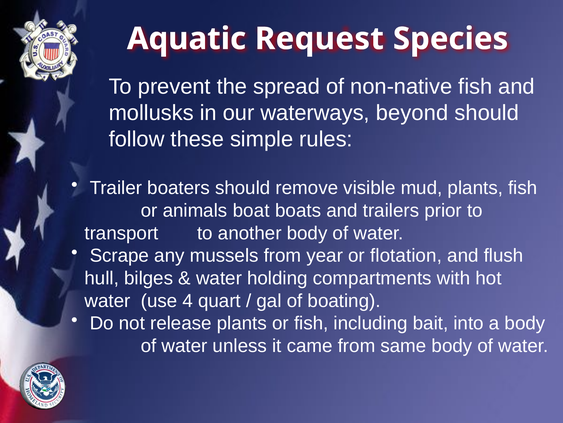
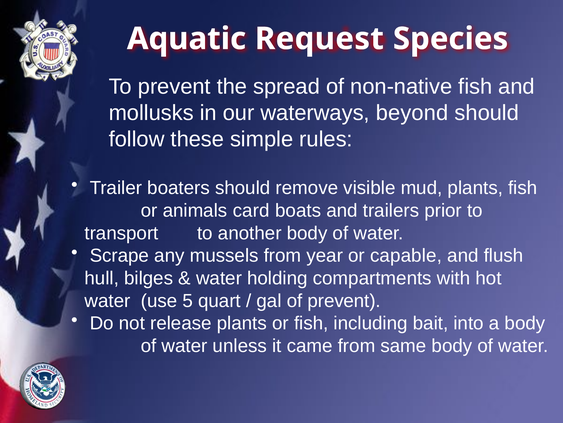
boat: boat -> card
flotation: flotation -> capable
4: 4 -> 5
of boating: boating -> prevent
